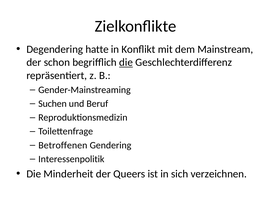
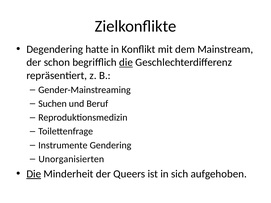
Betroffenen: Betroffenen -> Instrumente
Interessenpolitik: Interessenpolitik -> Unorganisierten
Die at (34, 174) underline: none -> present
verzeichnen: verzeichnen -> aufgehoben
